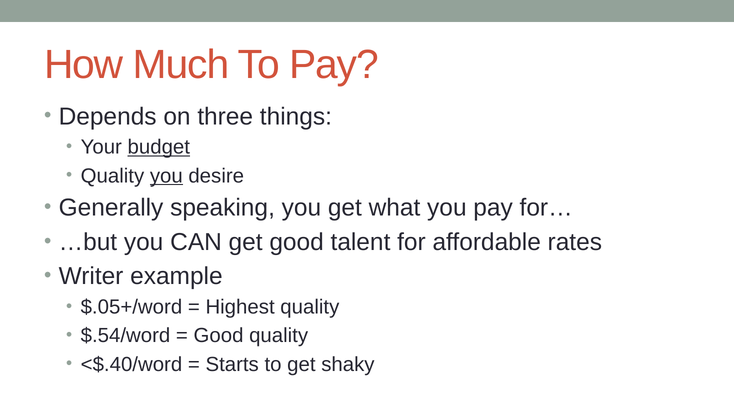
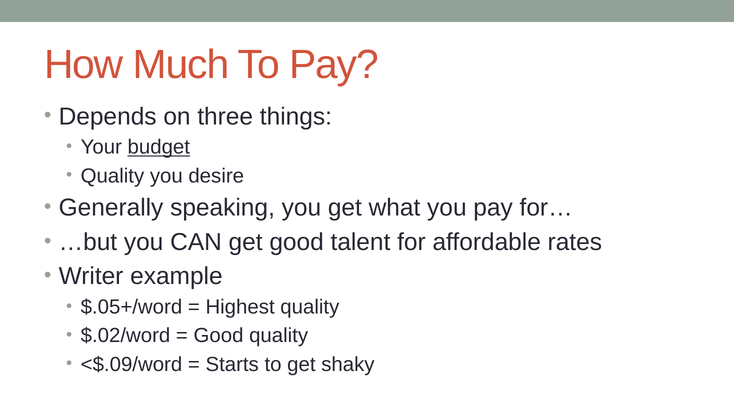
you at (166, 176) underline: present -> none
$.54/word: $.54/word -> $.02/word
<$.40/word: <$.40/word -> <$.09/word
